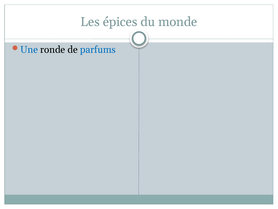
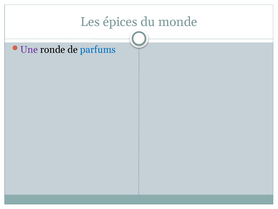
Une colour: blue -> purple
